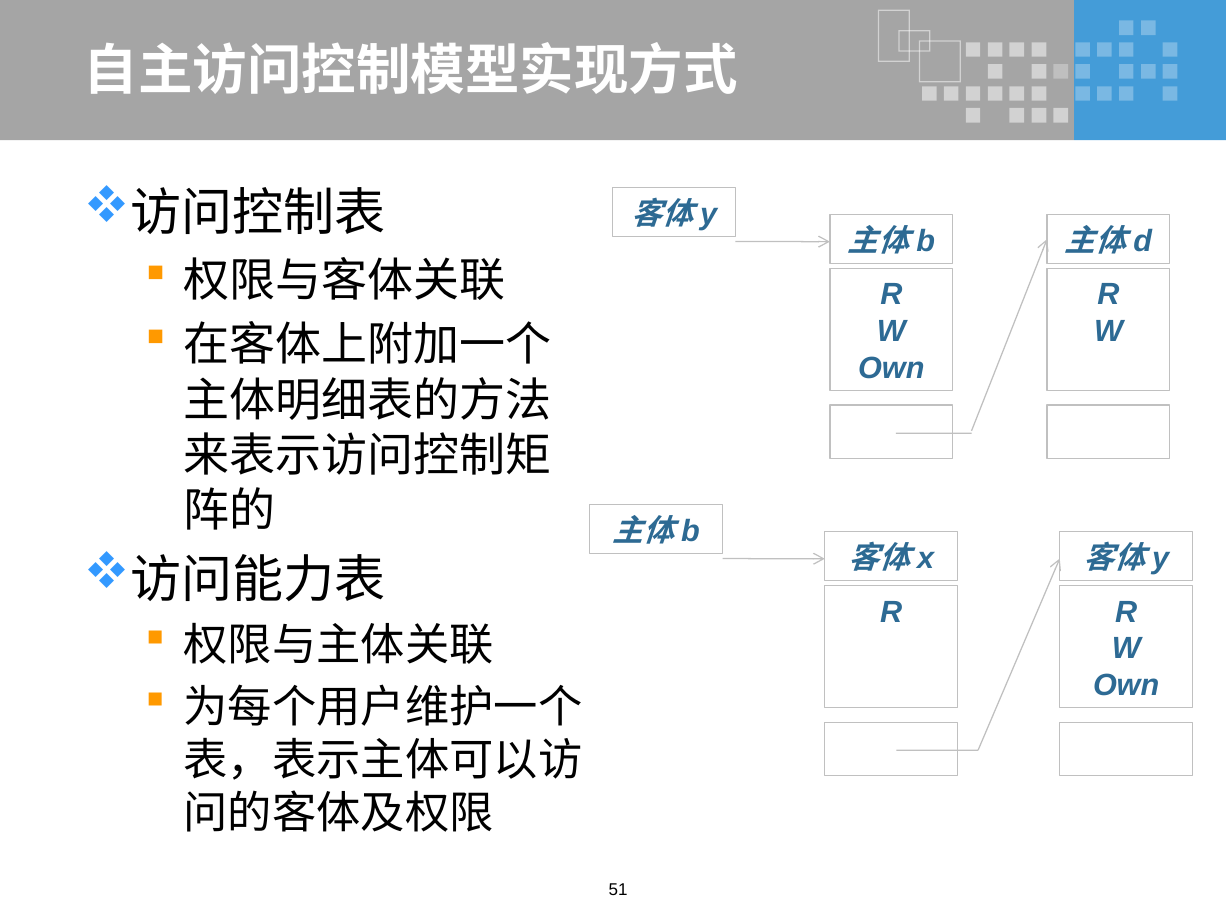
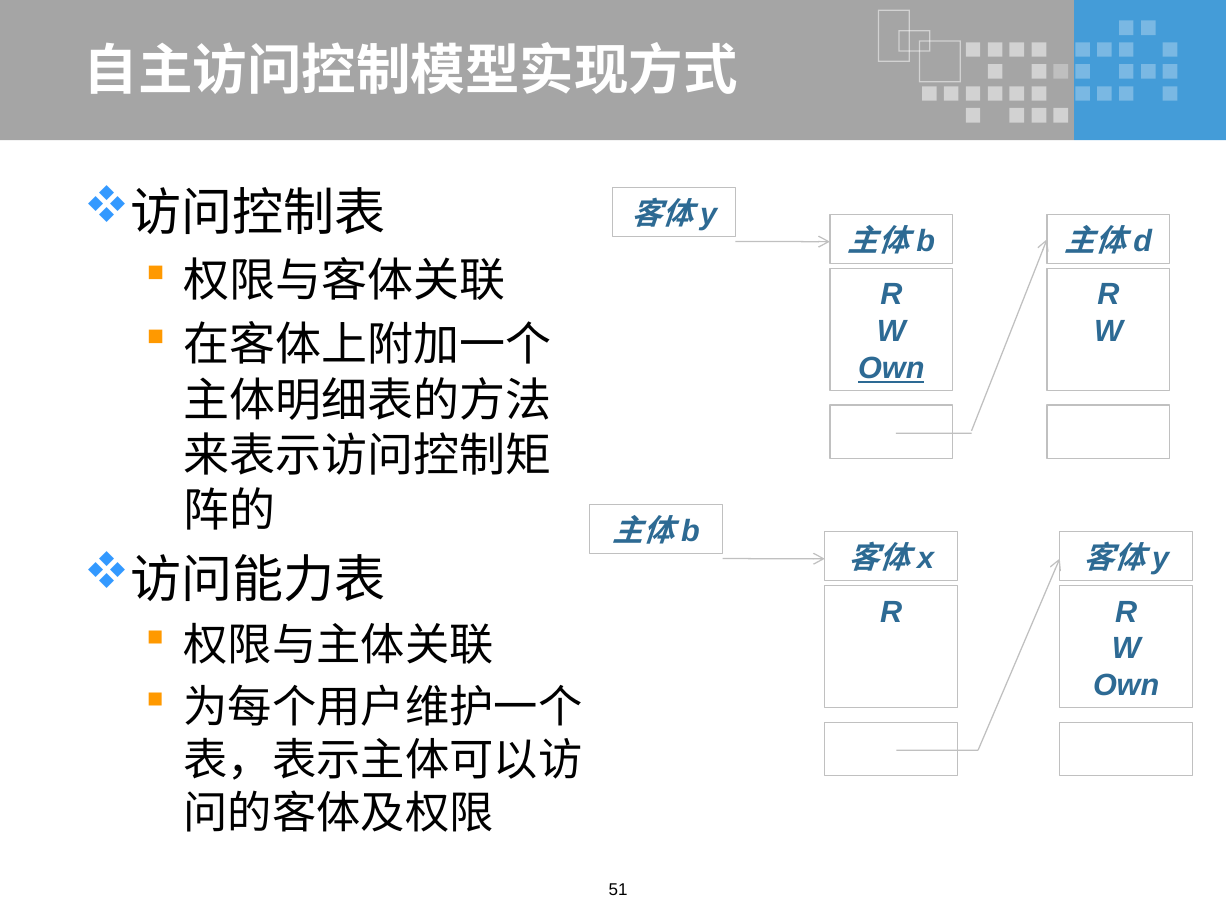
Own at (891, 368) underline: none -> present
